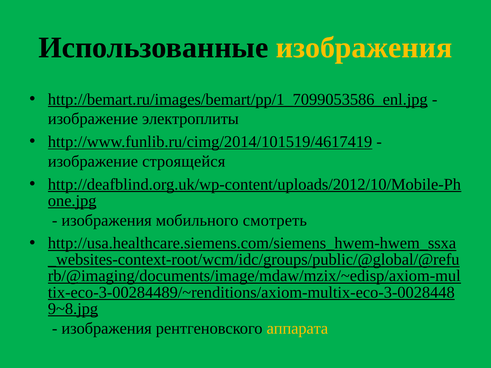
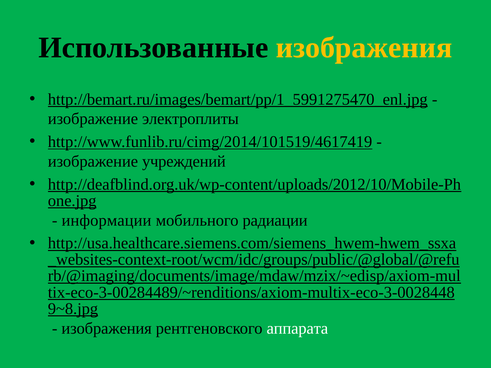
http://bemart.ru/images/bemart/pp/1_7099053586_enl.jpg: http://bemart.ru/images/bemart/pp/1_7099053586_enl.jpg -> http://bemart.ru/images/bemart/pp/1_5991275470_enl.jpg
строящейся: строящейся -> учреждений
изображения at (107, 220): изображения -> информации
смотреть: смотреть -> радиации
аппарата colour: yellow -> white
